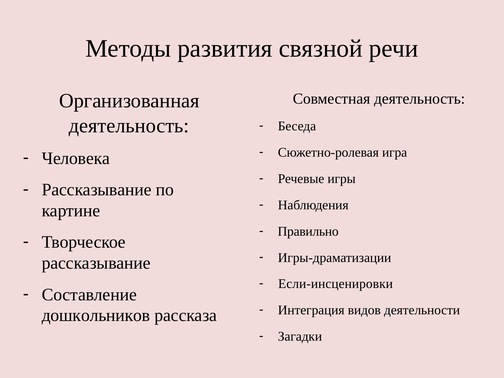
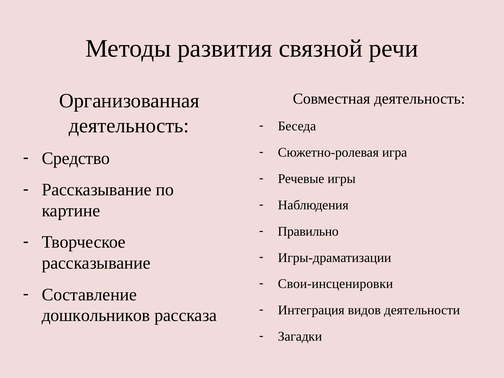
Человека: Человека -> Средство
Если-инсценировки: Если-инсценировки -> Свои-инсценировки
